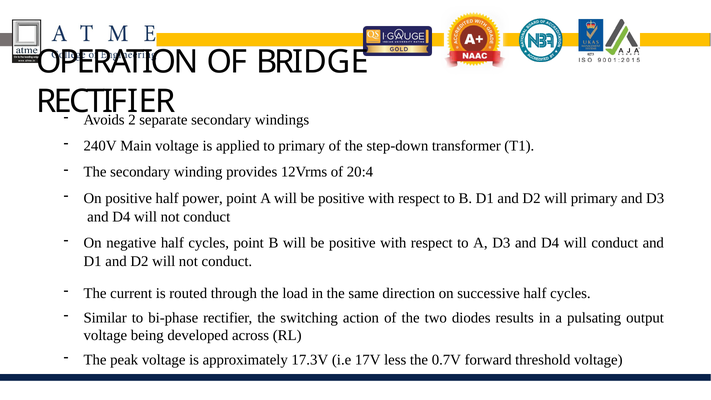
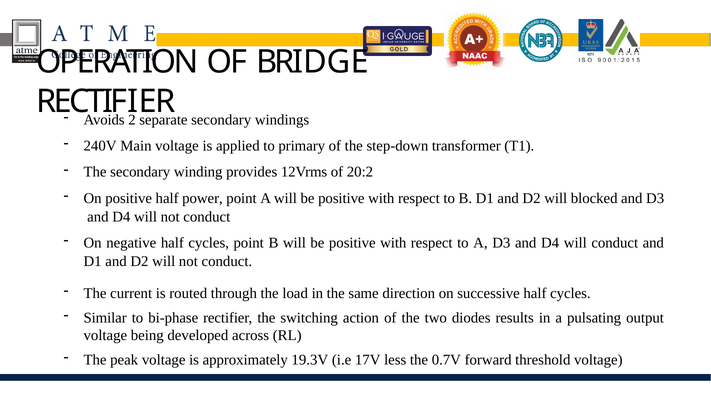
20:4: 20:4 -> 20:2
will primary: primary -> blocked
17.3V: 17.3V -> 19.3V
